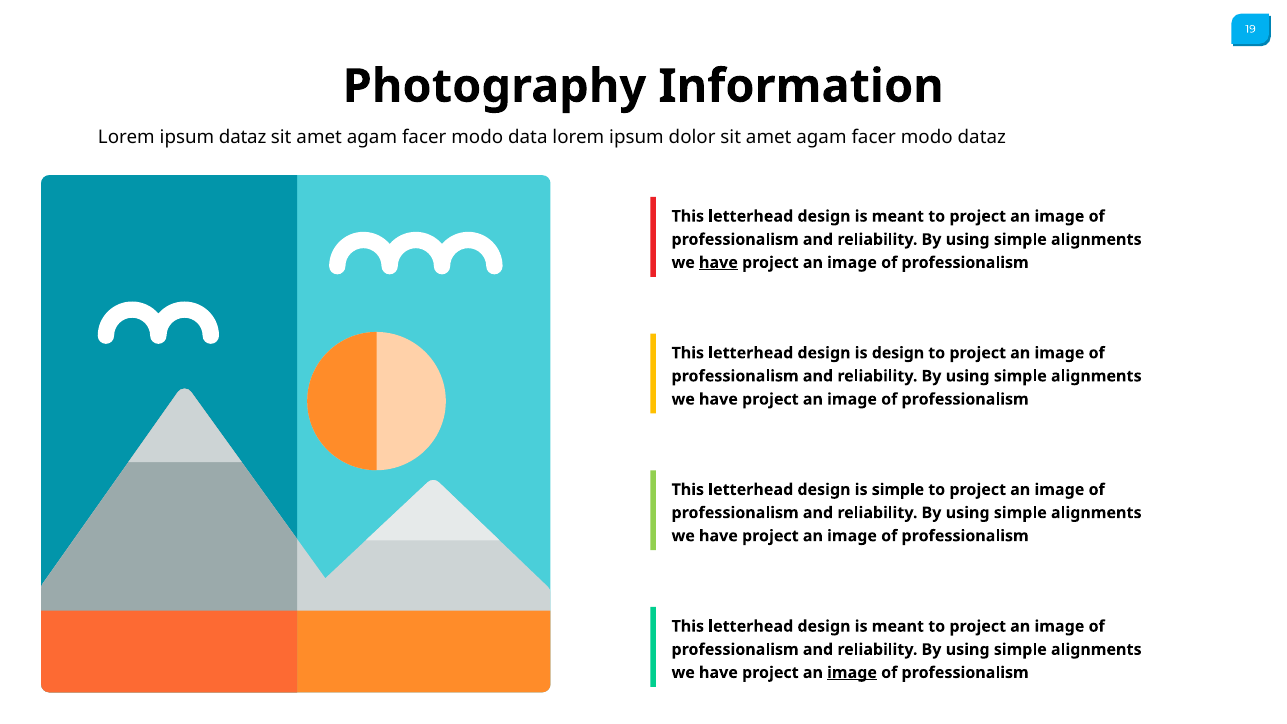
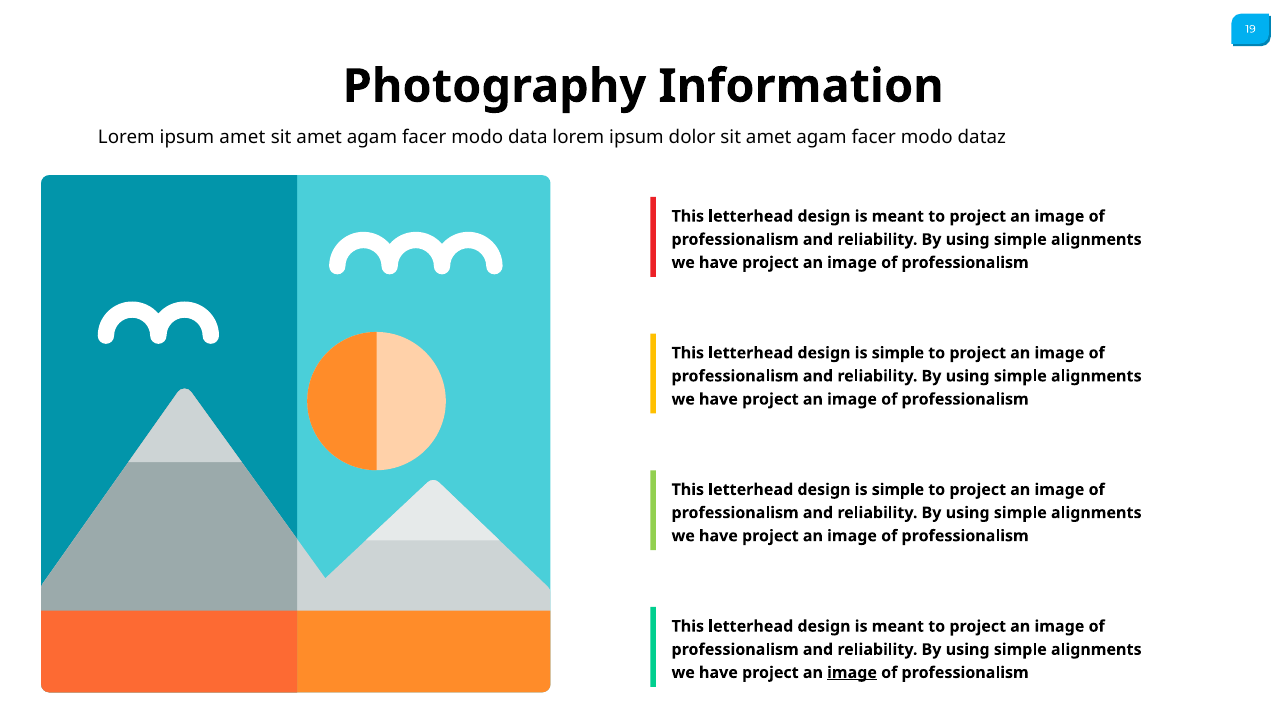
ipsum dataz: dataz -> amet
have at (718, 263) underline: present -> none
design at (898, 353): design -> simple
